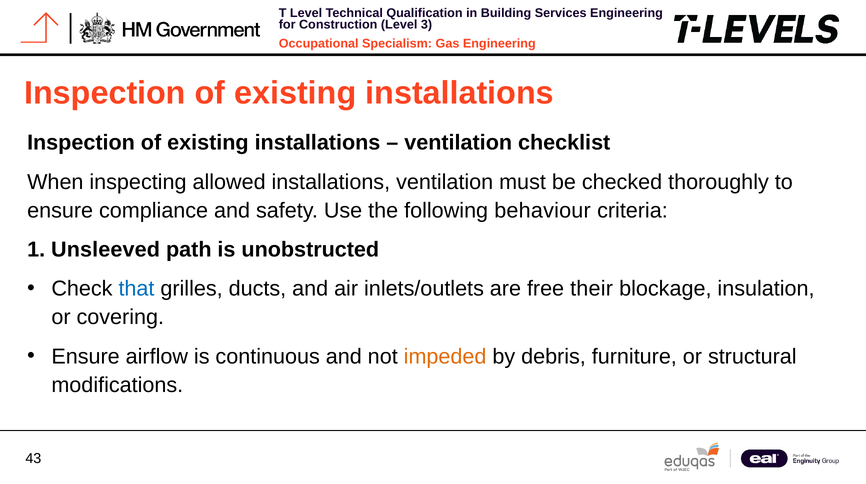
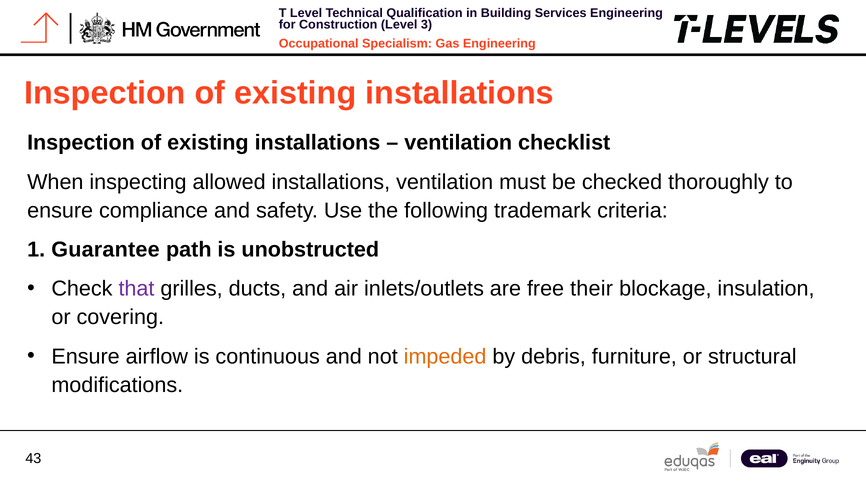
behaviour: behaviour -> trademark
Unsleeved: Unsleeved -> Guarantee
that colour: blue -> purple
